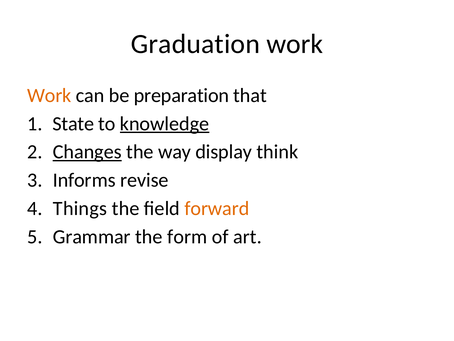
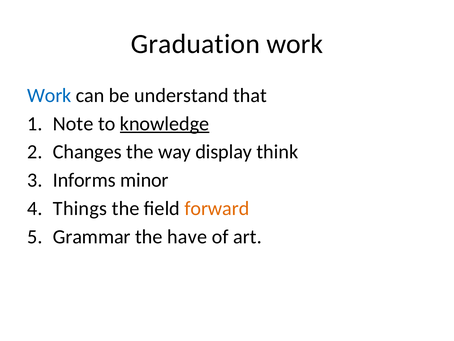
Work at (49, 95) colour: orange -> blue
preparation: preparation -> understand
State: State -> Note
Changes underline: present -> none
revise: revise -> minor
form: form -> have
